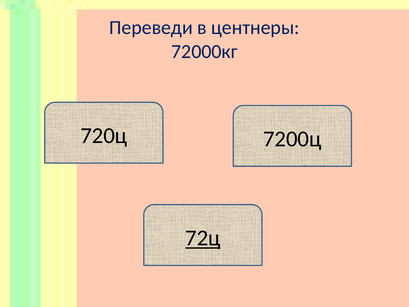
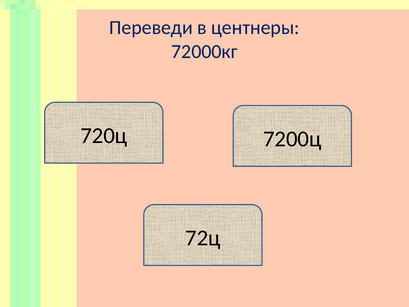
72ц underline: present -> none
